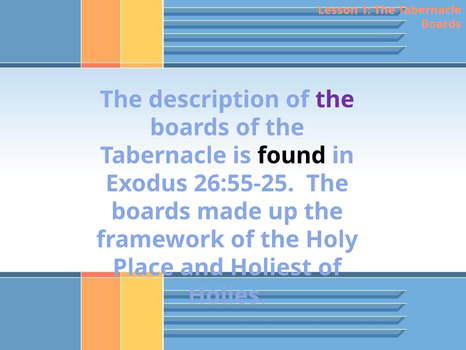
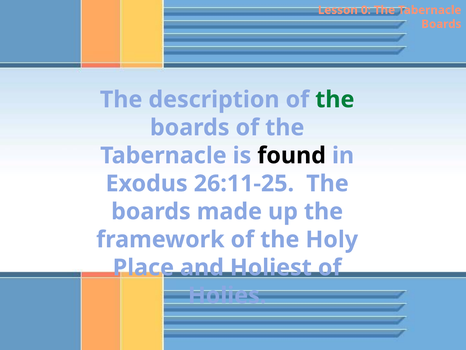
1: 1 -> 0
the at (335, 99) colour: purple -> green
26:55-25: 26:55-25 -> 26:11-25
